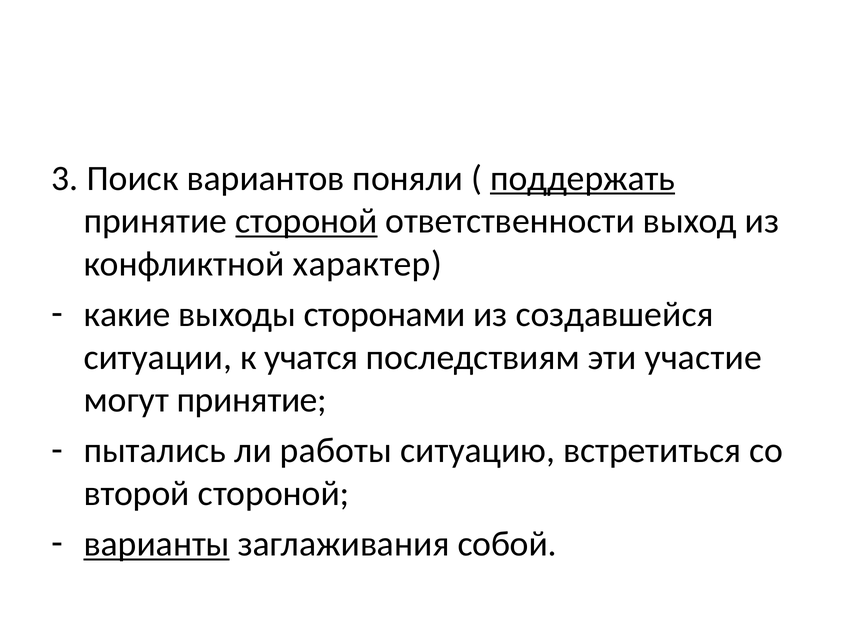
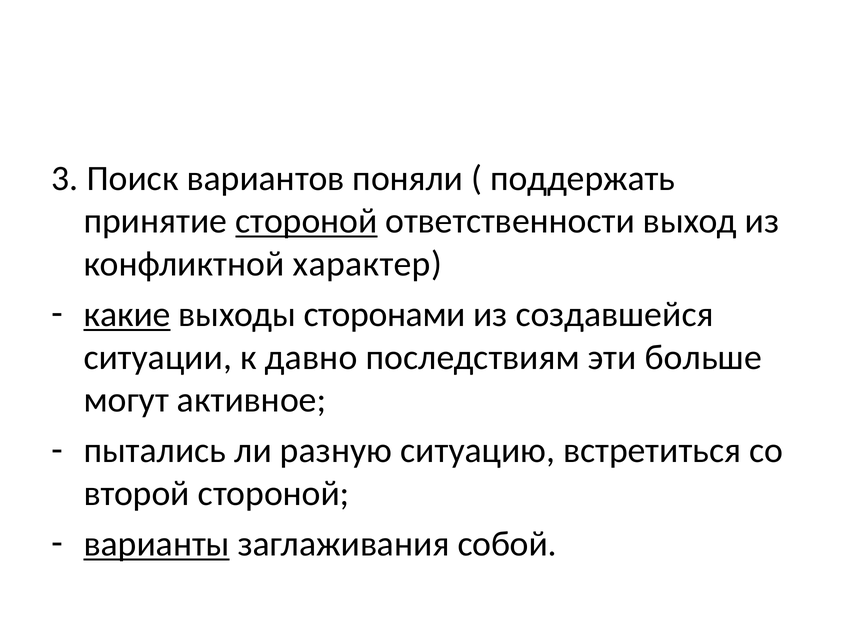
поддержать underline: present -> none
какие underline: none -> present
учатся: учатся -> давно
участие: участие -> больше
могут принятие: принятие -> активное
работы: работы -> разную
